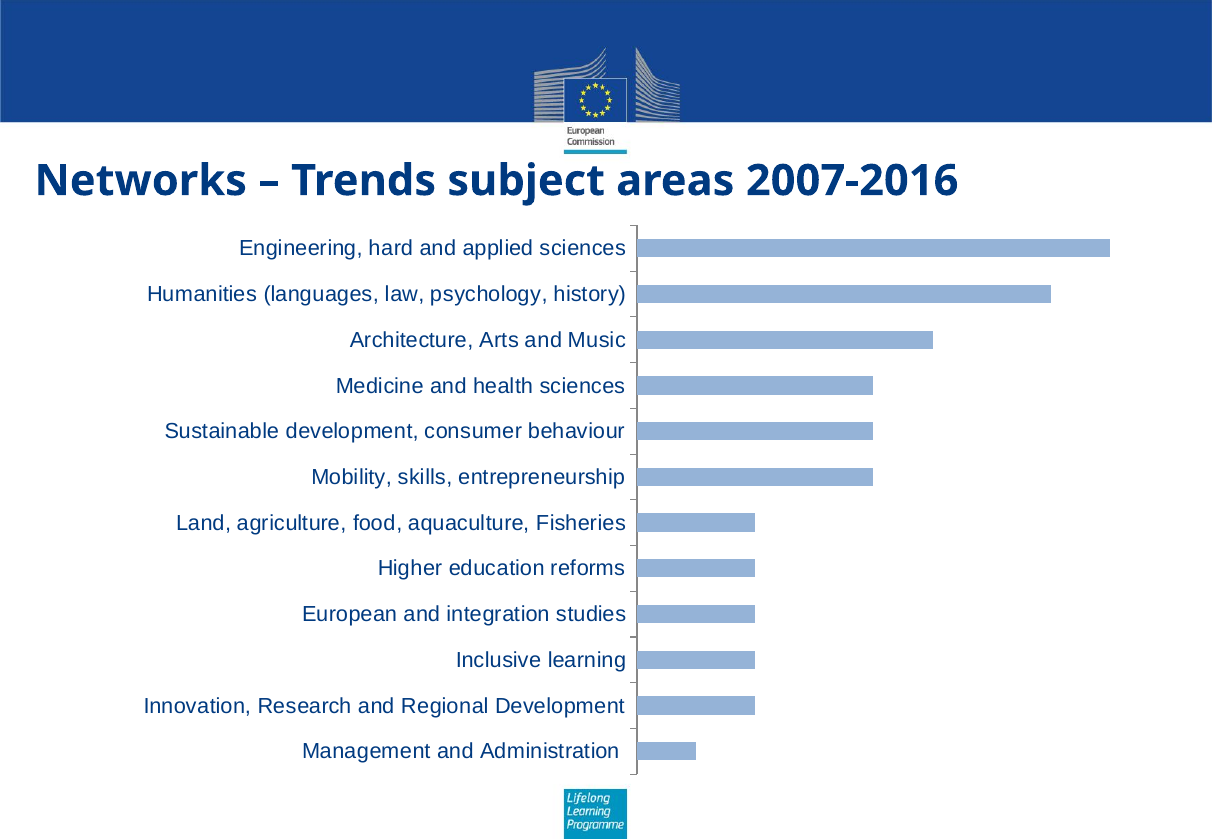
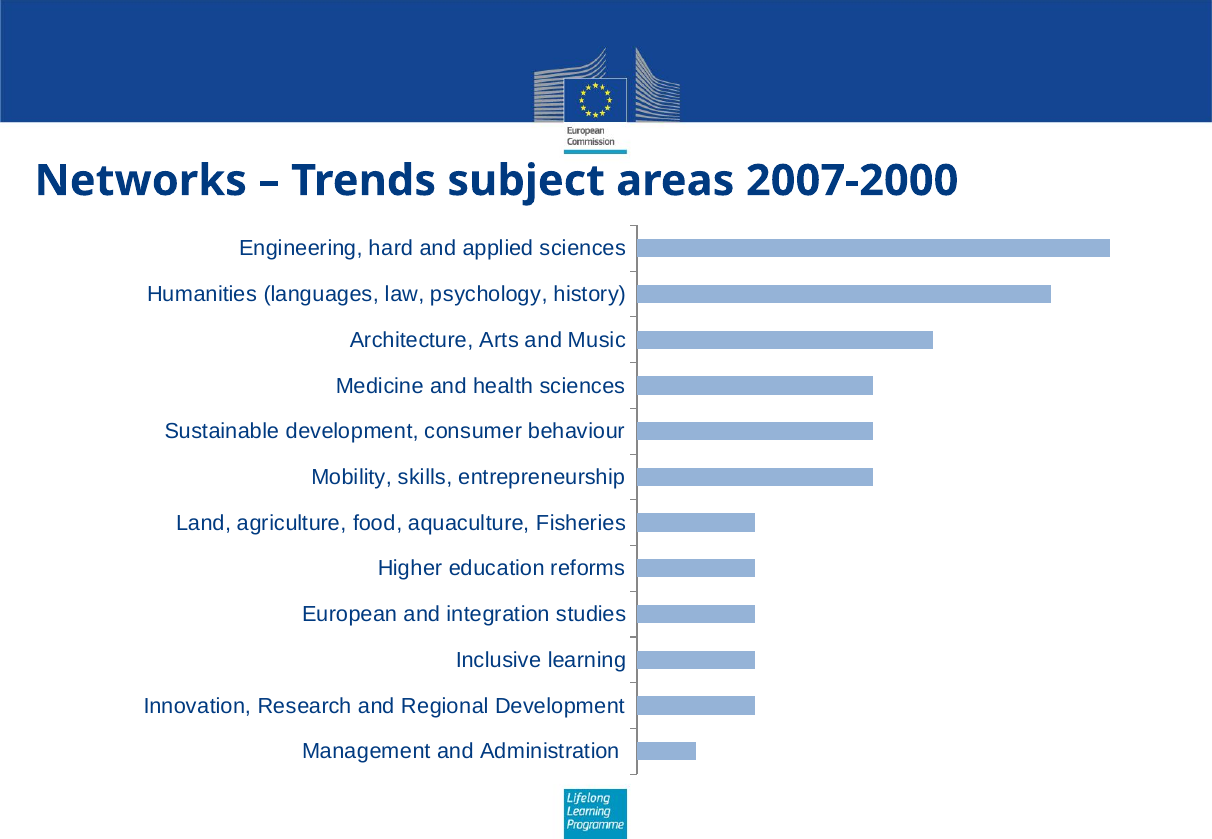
2007-2016: 2007-2016 -> 2007-2000
